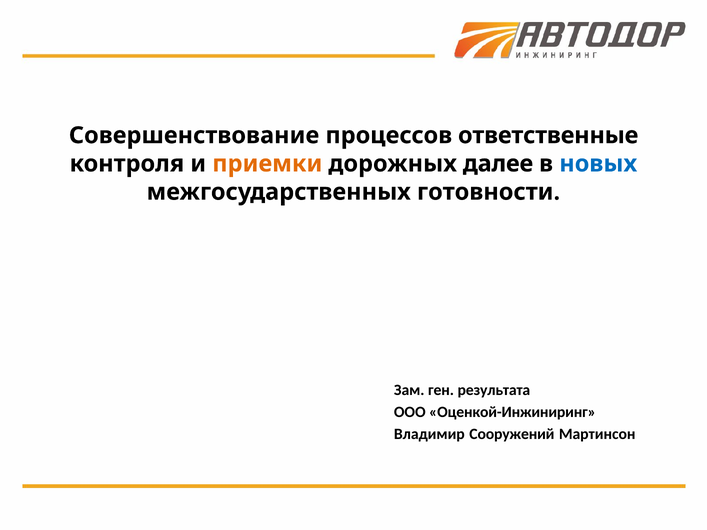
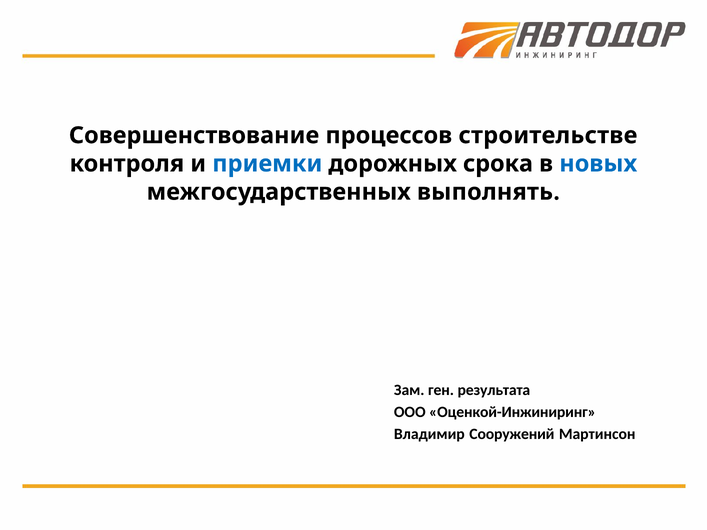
ответственные: ответственные -> строительстве
приемки colour: orange -> blue
далее: далее -> срока
готовности: готовности -> выполнять
